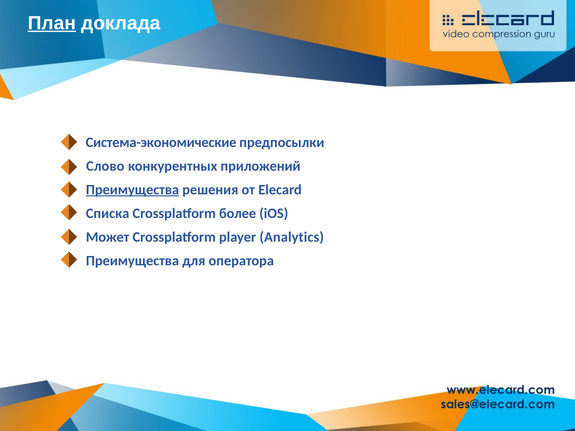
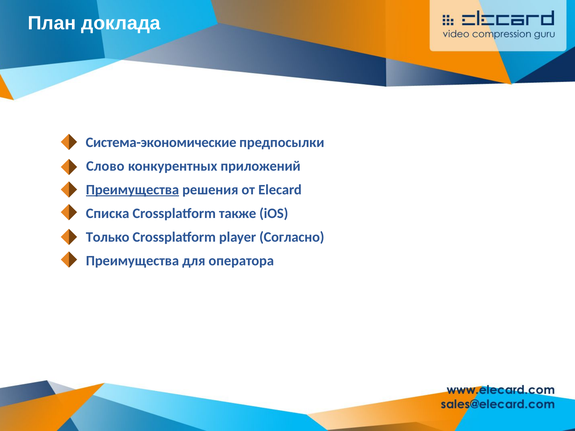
План underline: present -> none
более: более -> также
Может: Может -> Только
Analytics: Analytics -> Согласно
